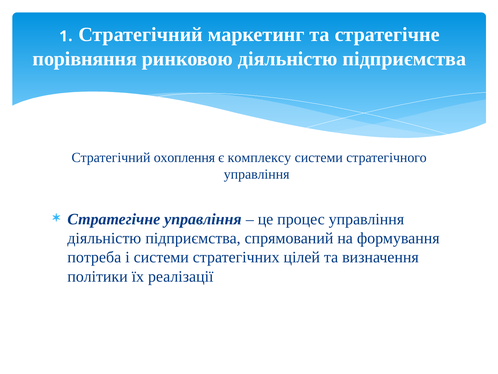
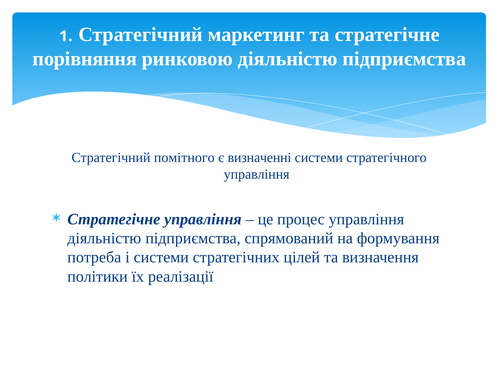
охоплення: охоплення -> помітного
комплексу: комплексу -> визначенні
